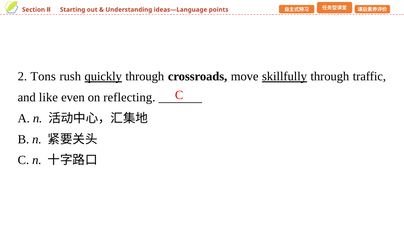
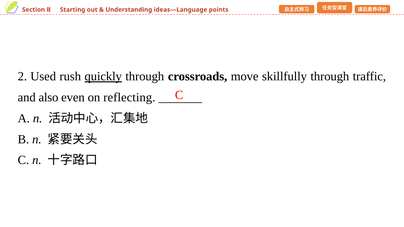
Tons: Tons -> Used
skillfully underline: present -> none
like: like -> also
